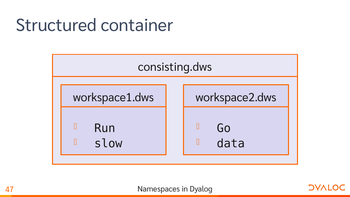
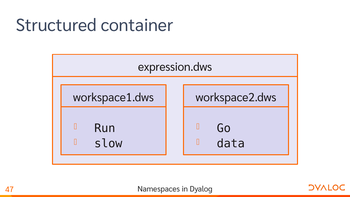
consisting.dws: consisting.dws -> expression.dws
